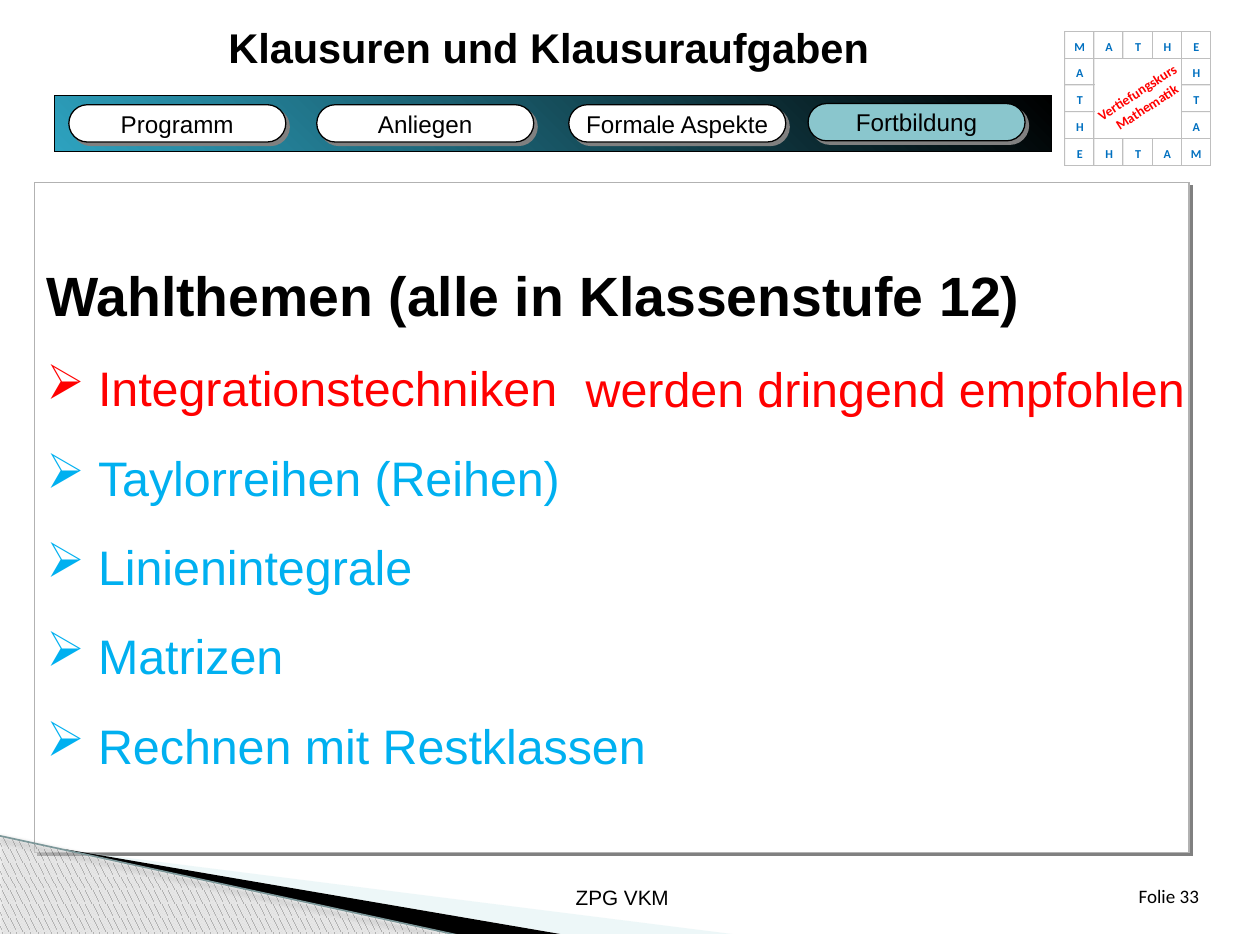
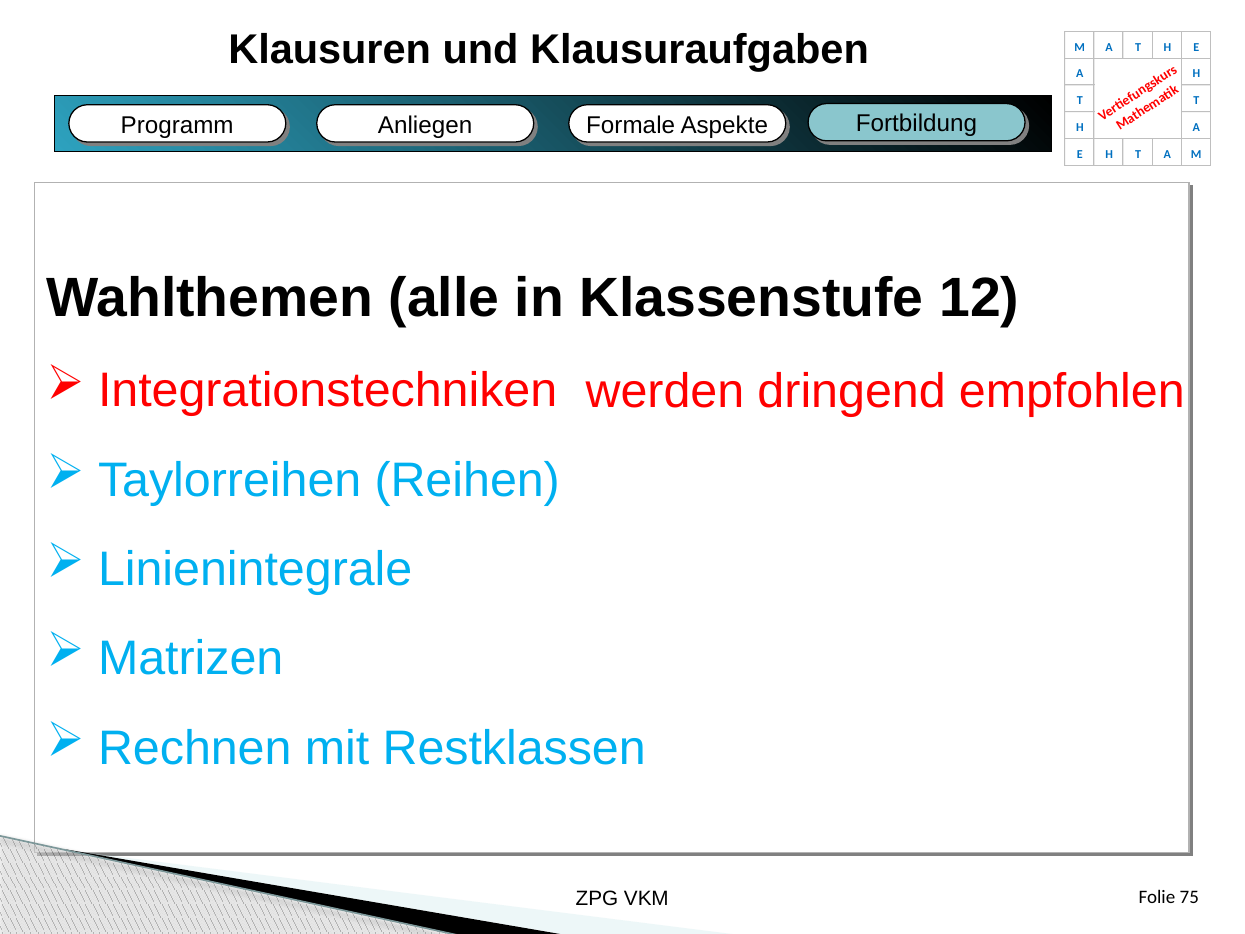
33: 33 -> 75
